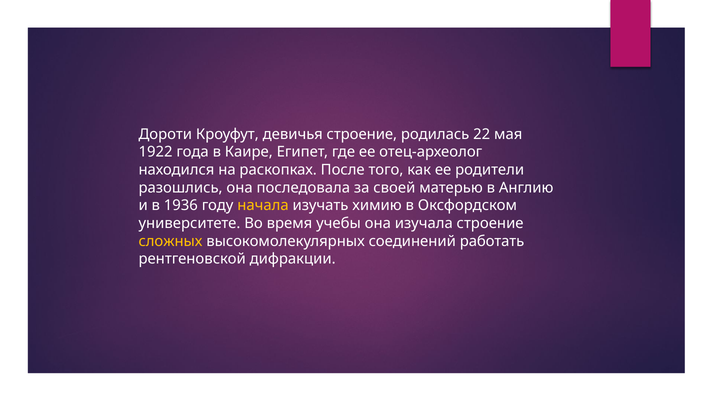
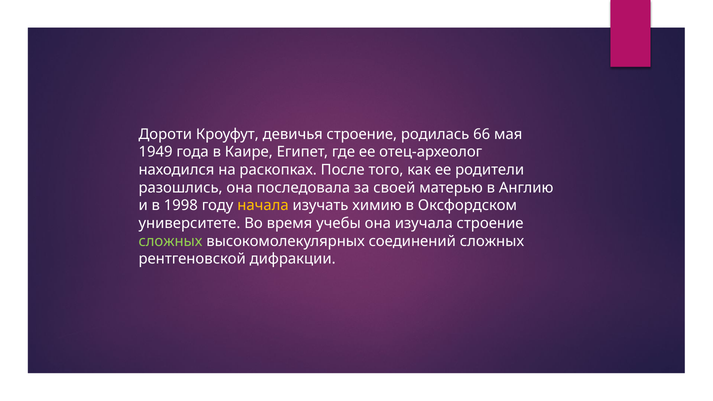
22: 22 -> 66
1922: 1922 -> 1949
1936: 1936 -> 1998
сложных at (170, 241) colour: yellow -> light green
соединений работать: работать -> сложных
